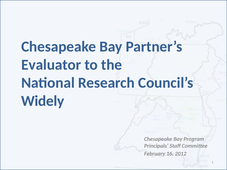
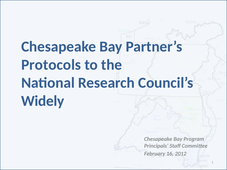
Evaluator: Evaluator -> Protocols
